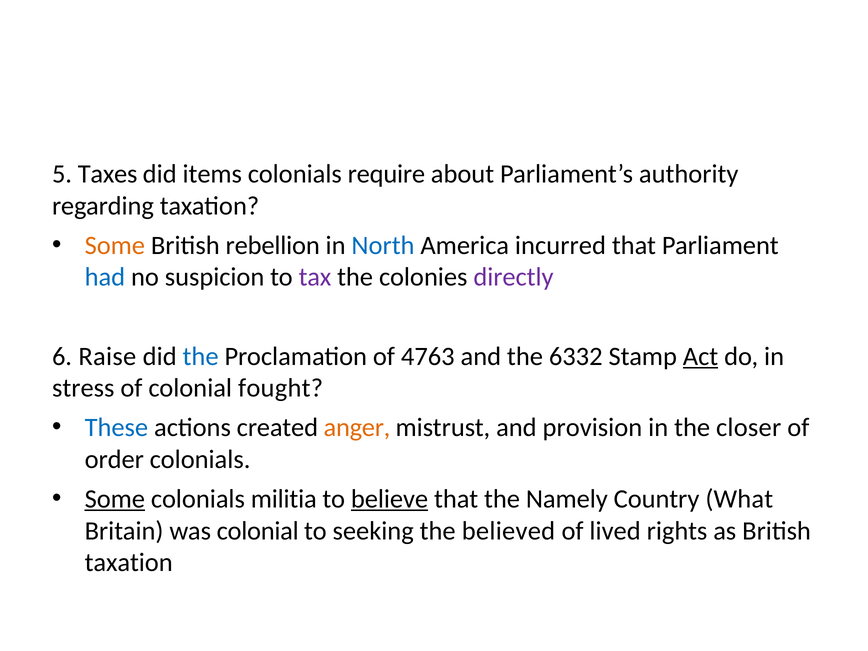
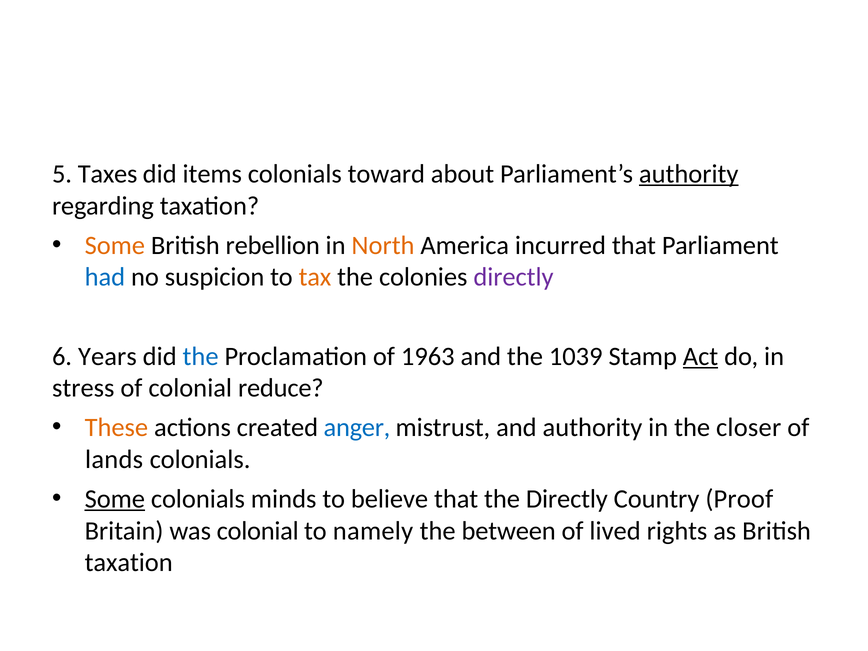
require: require -> toward
authority at (689, 174) underline: none -> present
North colour: blue -> orange
tax colour: purple -> orange
Raise: Raise -> Years
4763: 4763 -> 1963
6332: 6332 -> 1039
fought: fought -> reduce
These colour: blue -> orange
anger colour: orange -> blue
and provision: provision -> authority
order: order -> lands
militia: militia -> minds
believe underline: present -> none
the Namely: Namely -> Directly
What: What -> Proof
seeking: seeking -> namely
believed: believed -> between
